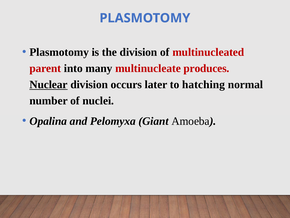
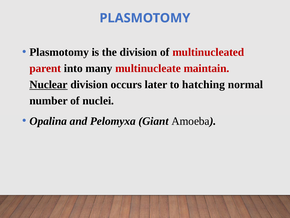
produces: produces -> maintain
